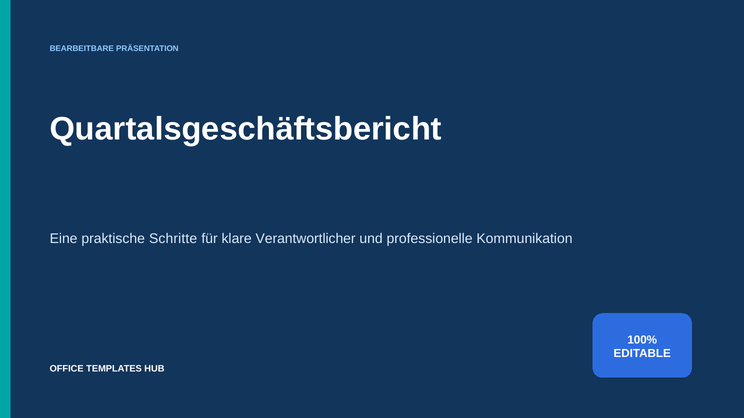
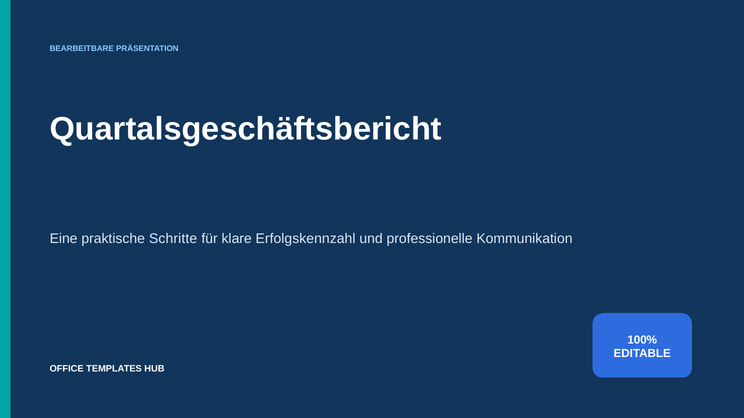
Verantwortlicher: Verantwortlicher -> Erfolgskennzahl
